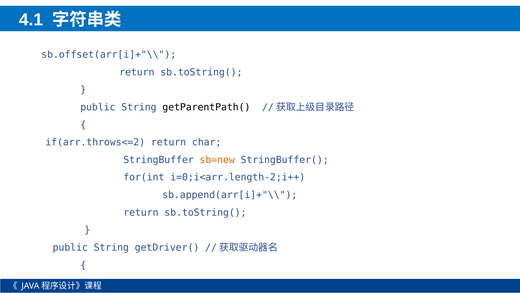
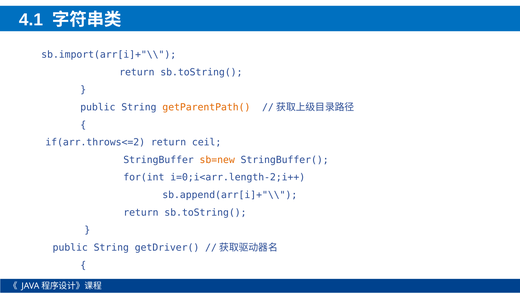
sb.offset(arr[i]+"\\: sb.offset(arr[i]+"\\ -> sb.import(arr[i]+"\\
getParentPath( colour: black -> orange
char: char -> ceil
